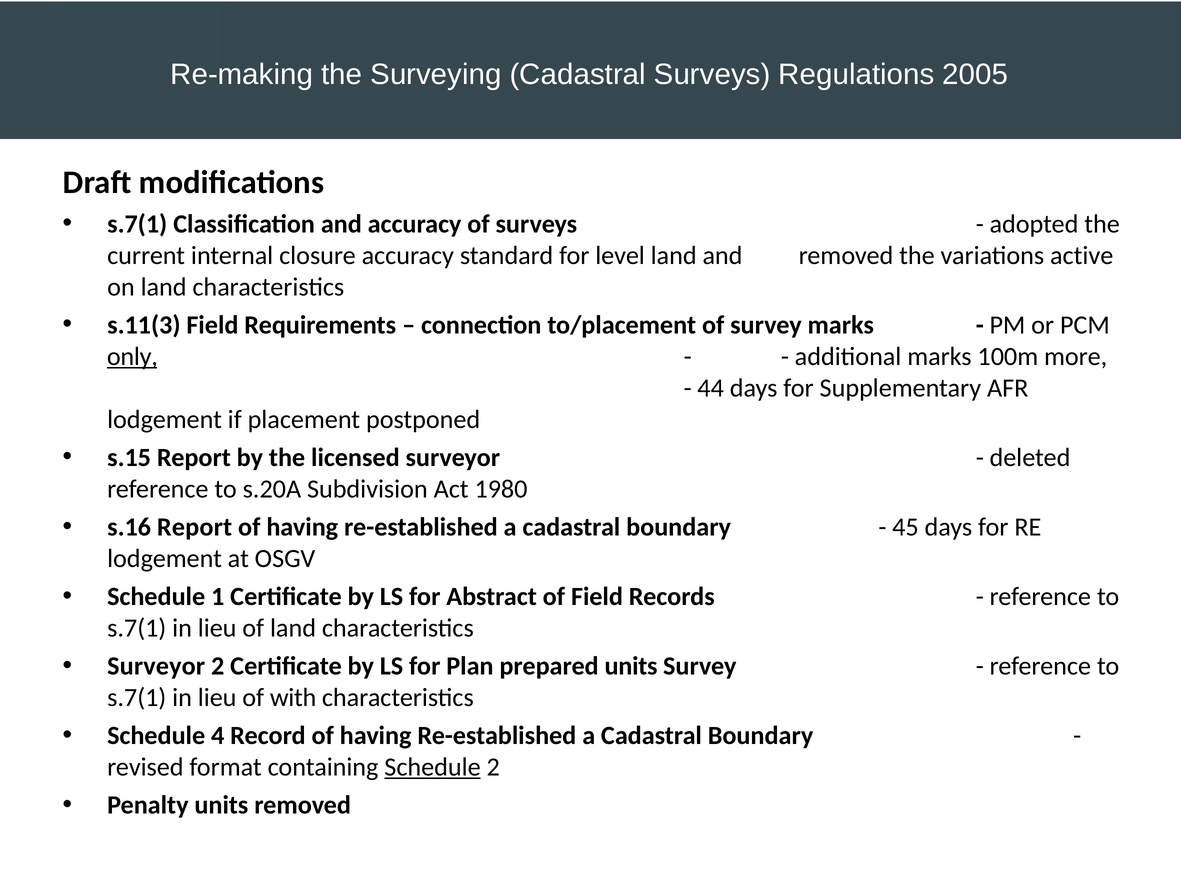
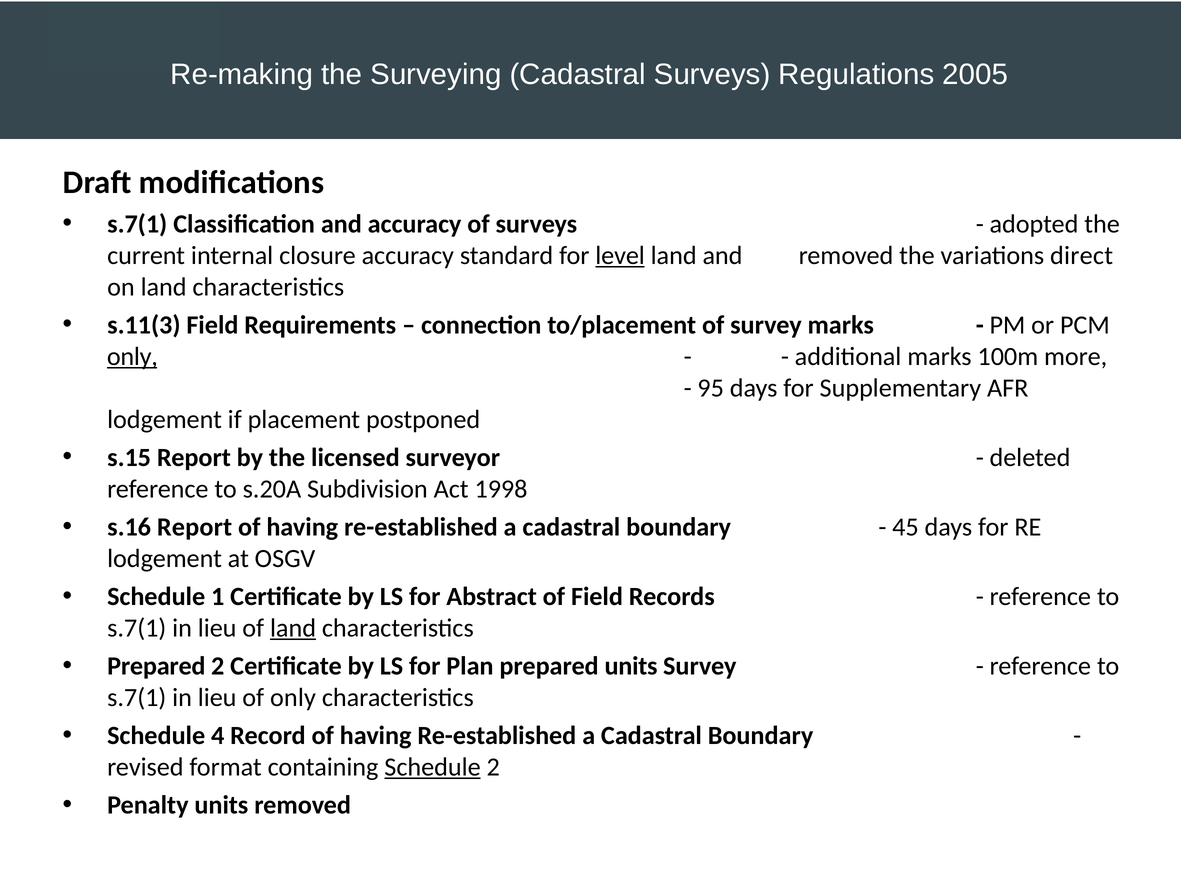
level underline: none -> present
active: active -> direct
44: 44 -> 95
1980: 1980 -> 1998
land at (293, 628) underline: none -> present
Surveyor at (156, 666): Surveyor -> Prepared
of with: with -> only
